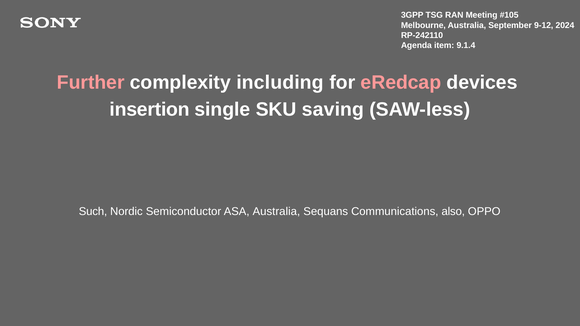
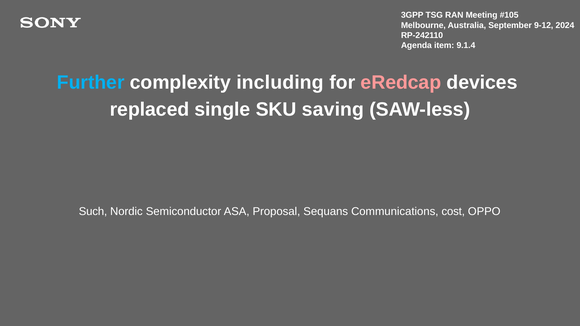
Further colour: pink -> light blue
insertion: insertion -> replaced
ASA Australia: Australia -> Proposal
also: also -> cost
